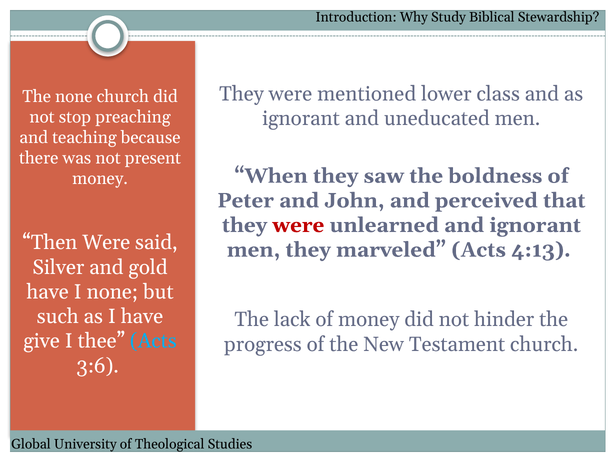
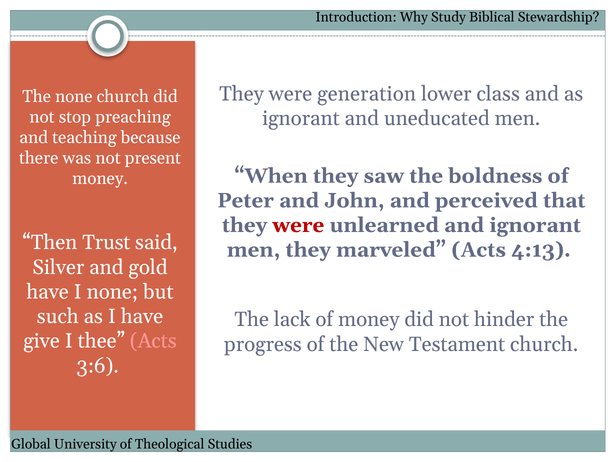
mentioned: mentioned -> generation
Then Were: Were -> Trust
Acts at (153, 341) colour: light blue -> pink
